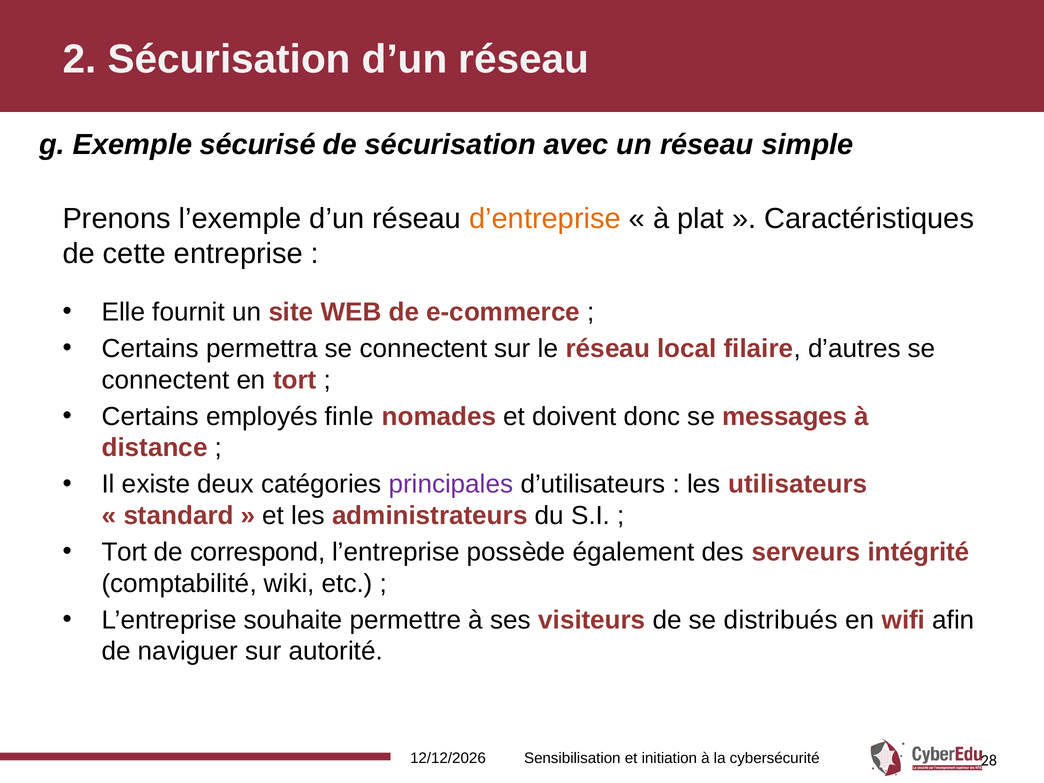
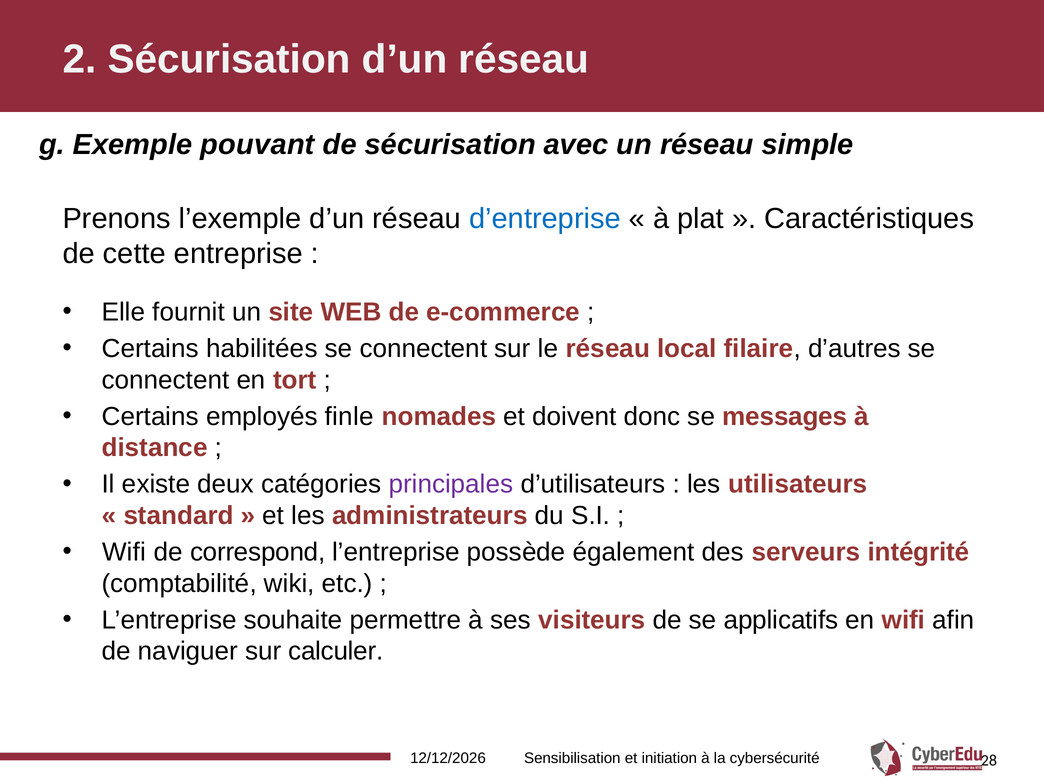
sécurisé: sécurisé -> pouvant
d’entreprise colour: orange -> blue
permettra: permettra -> habilitées
Tort at (124, 552): Tort -> Wifi
distribués: distribués -> applicatifs
autorité: autorité -> calculer
